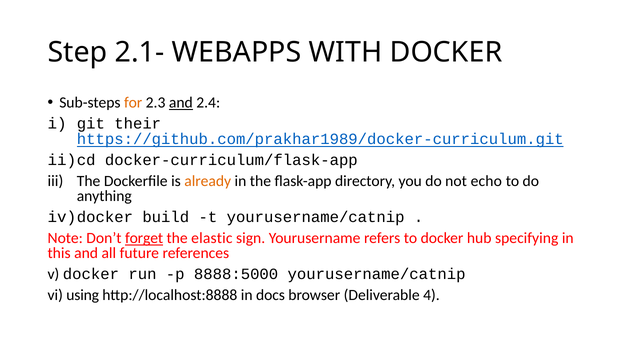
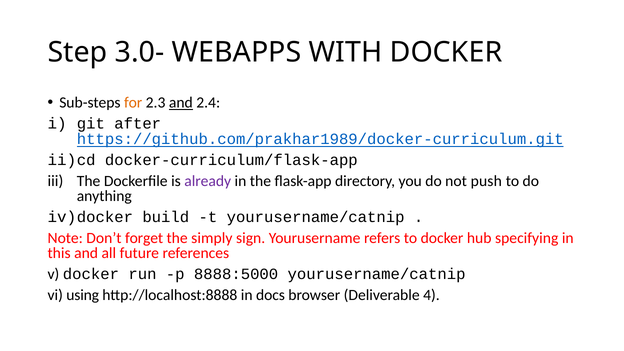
2.1-: 2.1- -> 3.0-
their: their -> after
already colour: orange -> purple
echo: echo -> push
forget underline: present -> none
elastic: elastic -> simply
